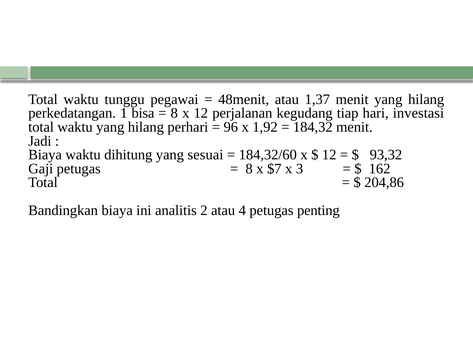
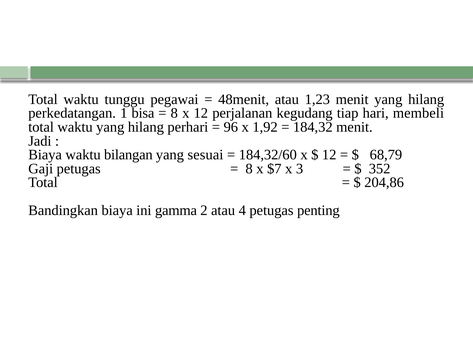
1,37: 1,37 -> 1,23
investasi: investasi -> membeli
dihitung: dihitung -> bilangan
93,32: 93,32 -> 68,79
162: 162 -> 352
analitis: analitis -> gamma
